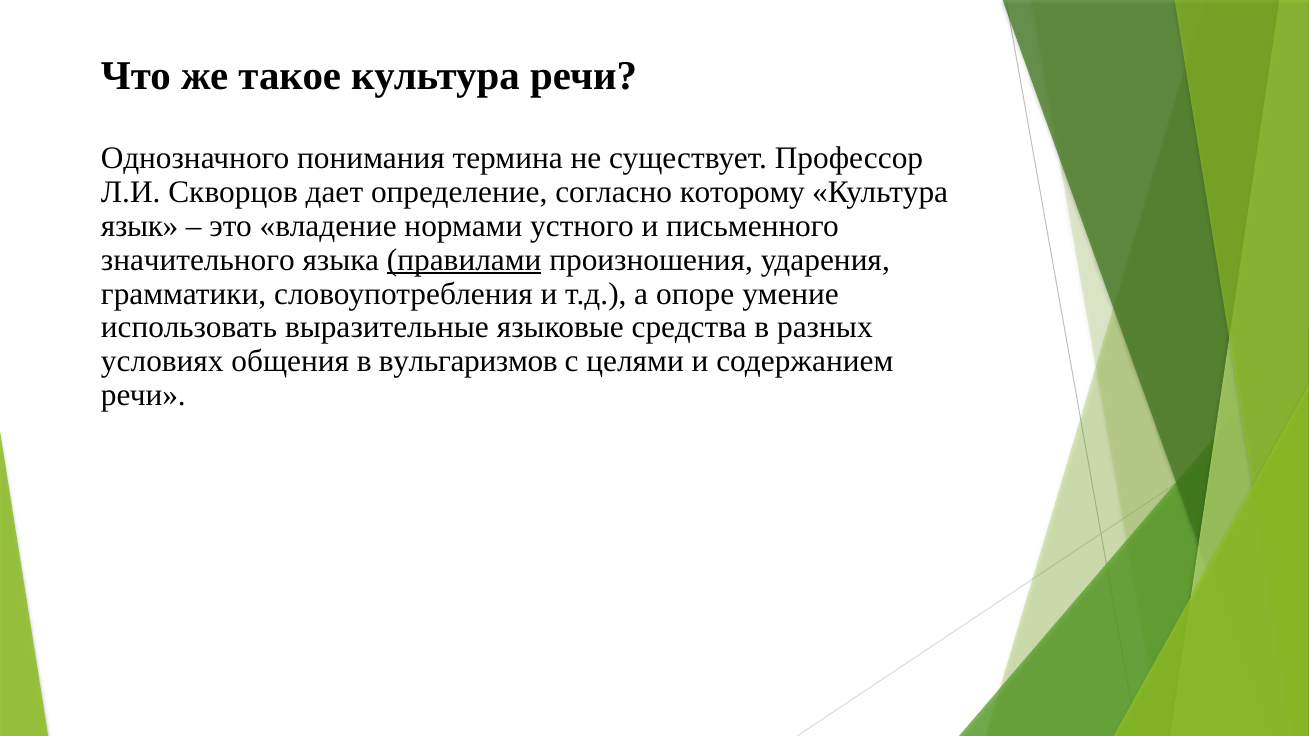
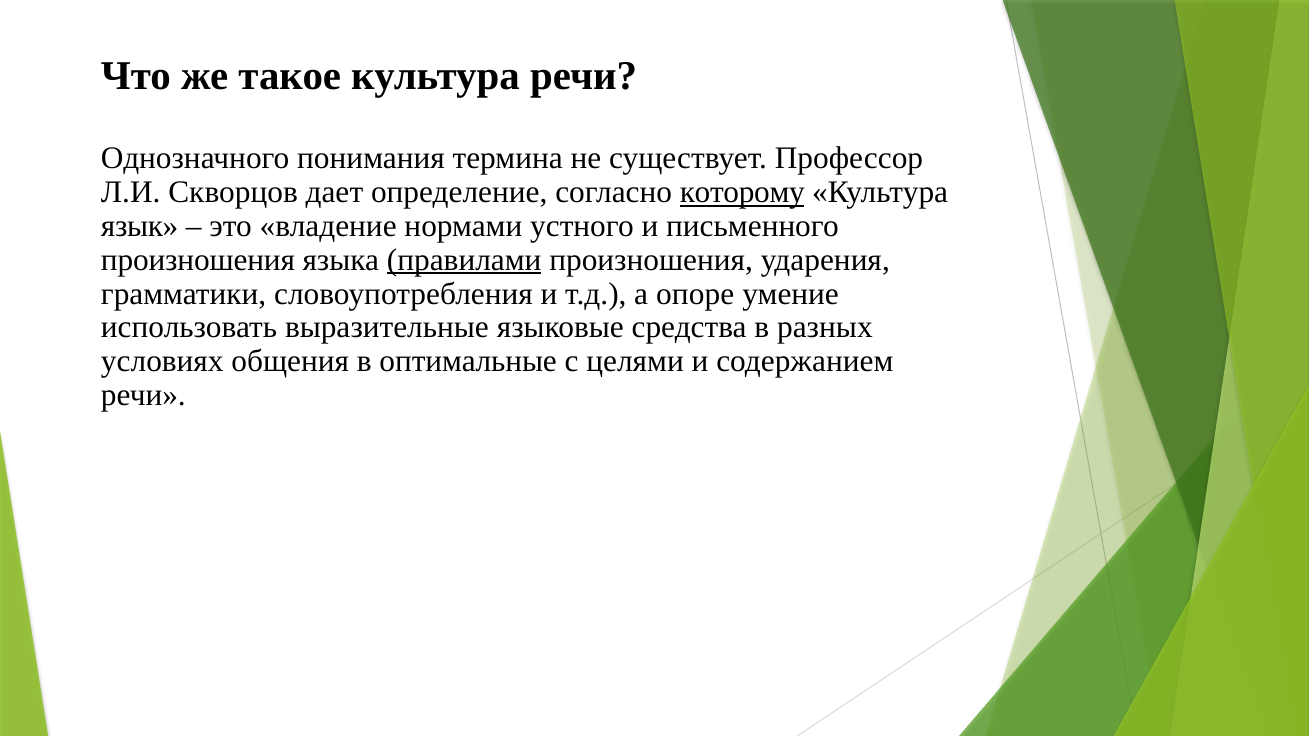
которому underline: none -> present
значительного at (198, 260): значительного -> произношения
вульгаризмов: вульгаризмов -> оптимальные
